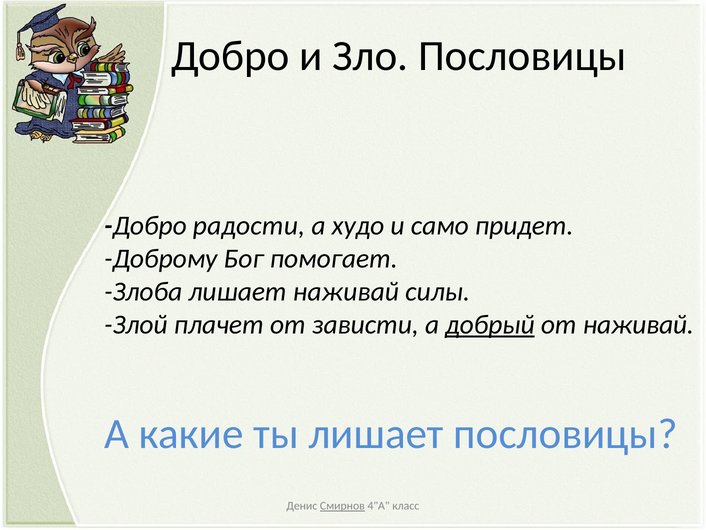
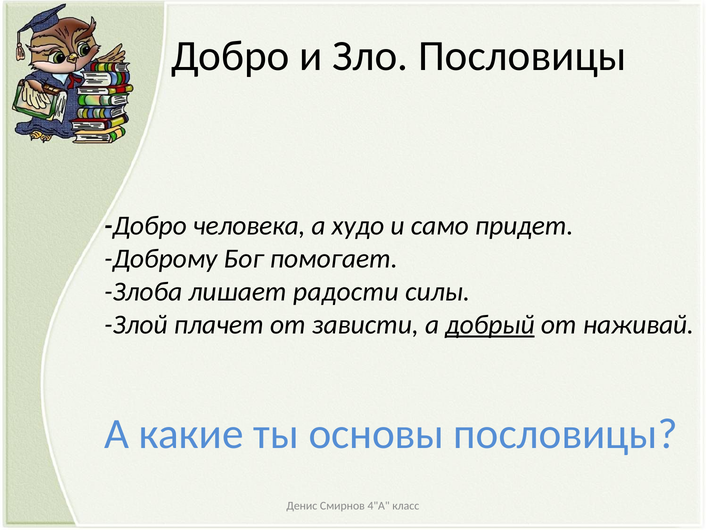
радости: радости -> человека
лишает наживай: наживай -> радости
ты лишает: лишает -> основы
Смирнов underline: present -> none
